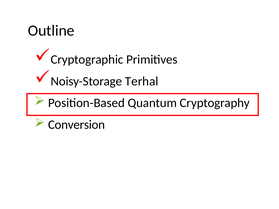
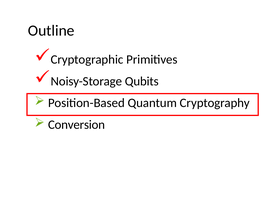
Terhal: Terhal -> Qubits
